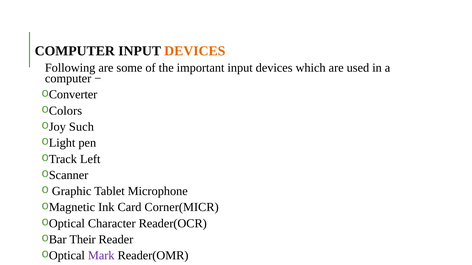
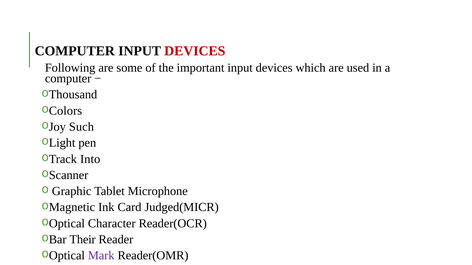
DEVICES at (195, 51) colour: orange -> red
Converter: Converter -> Thousand
Left: Left -> Into
Corner(MICR: Corner(MICR -> Judged(MICR
